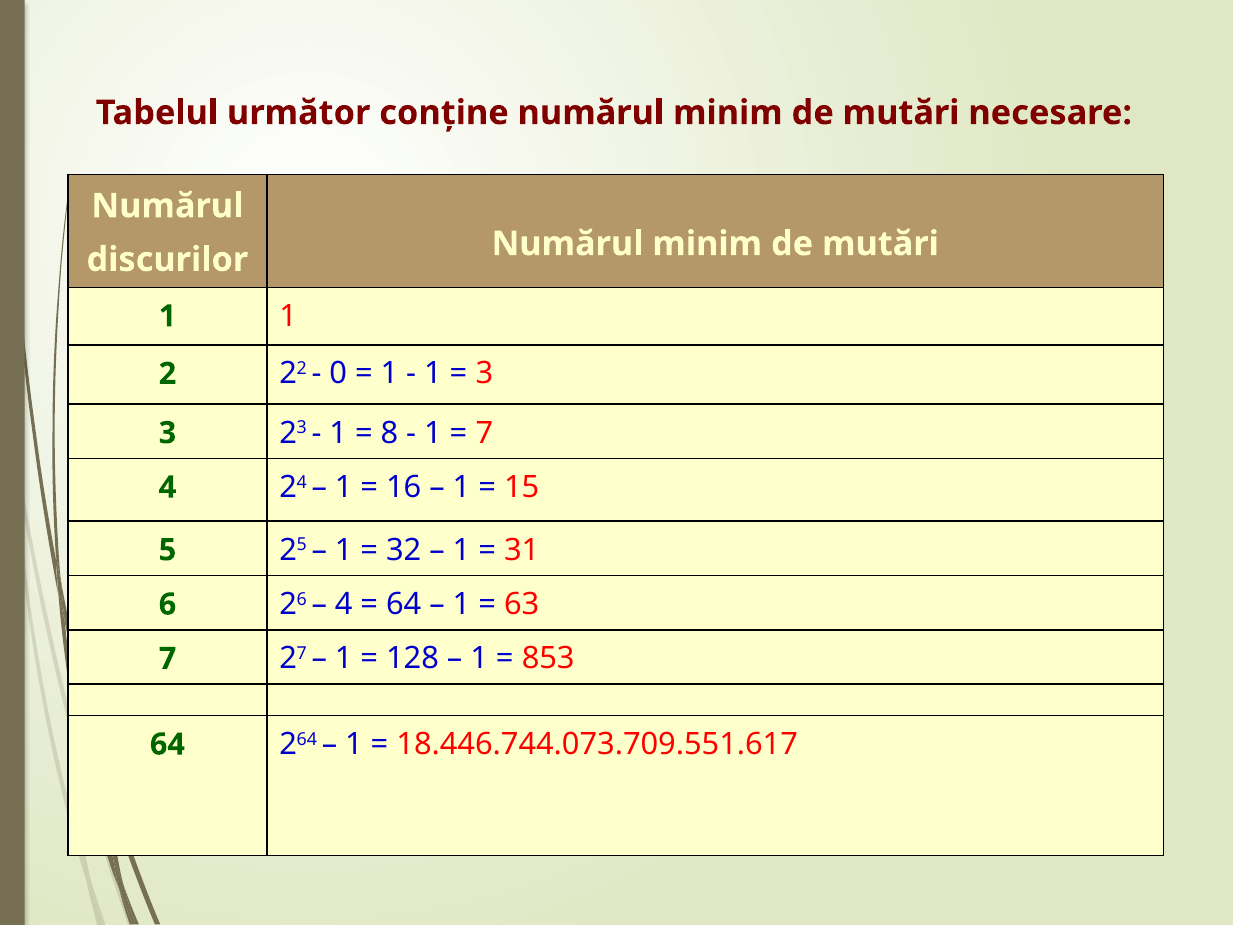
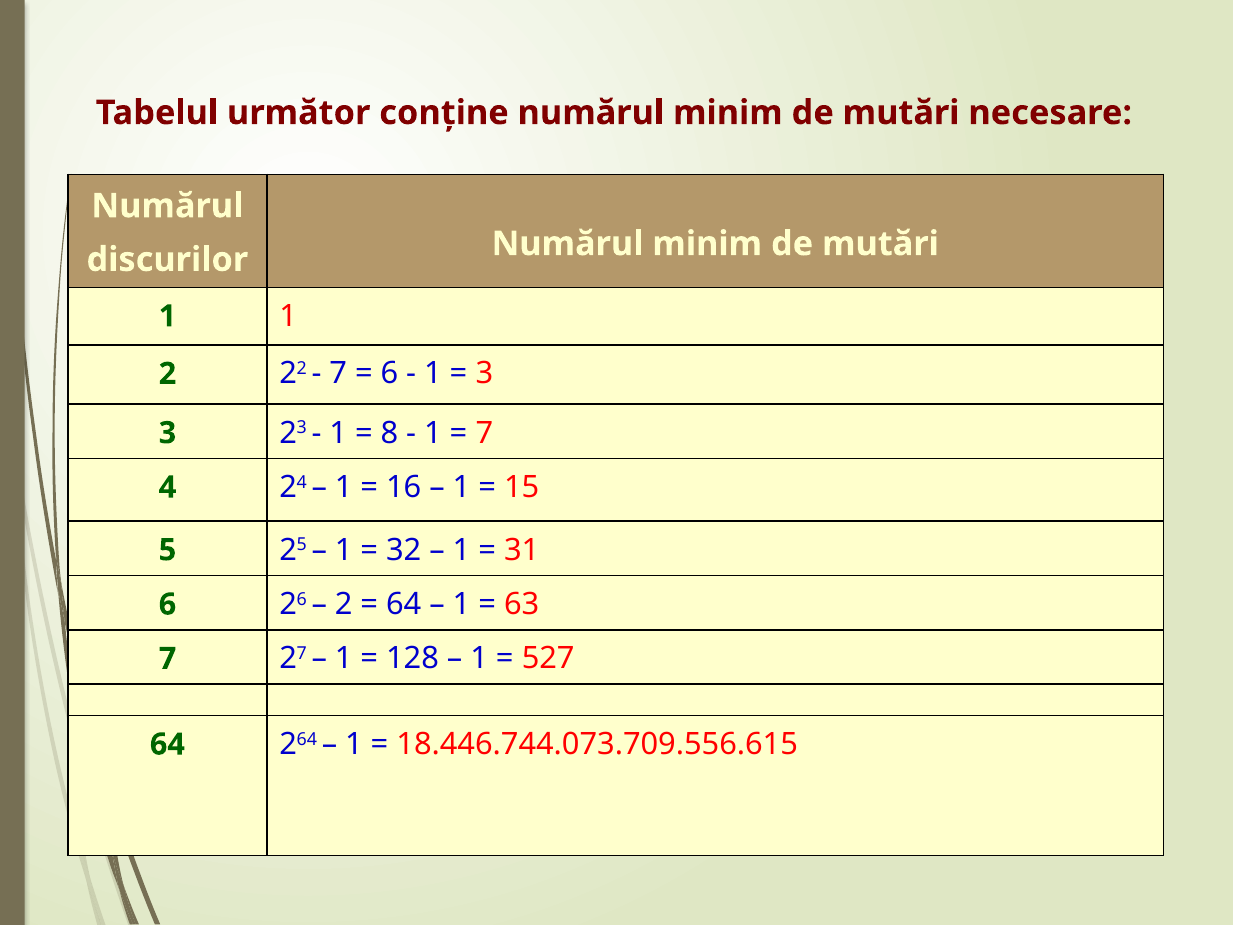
0 at (338, 374): 0 -> 7
1 at (389, 374): 1 -> 6
4 at (344, 604): 4 -> 2
853: 853 -> 527
18.446.744.073.709.551.617: 18.446.744.073.709.551.617 -> 18.446.744.073.709.556.615
